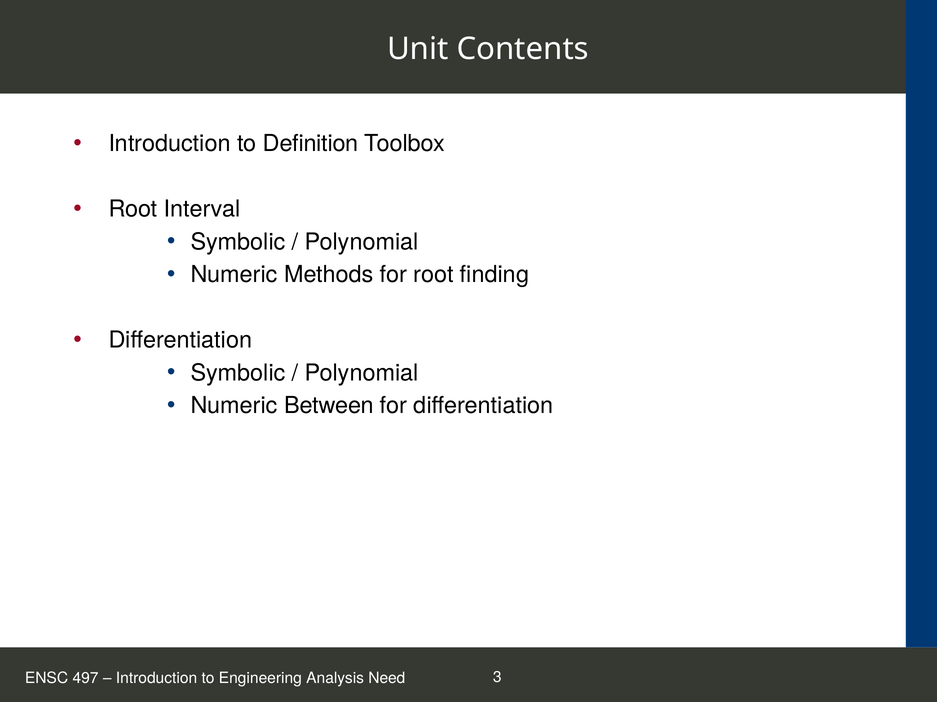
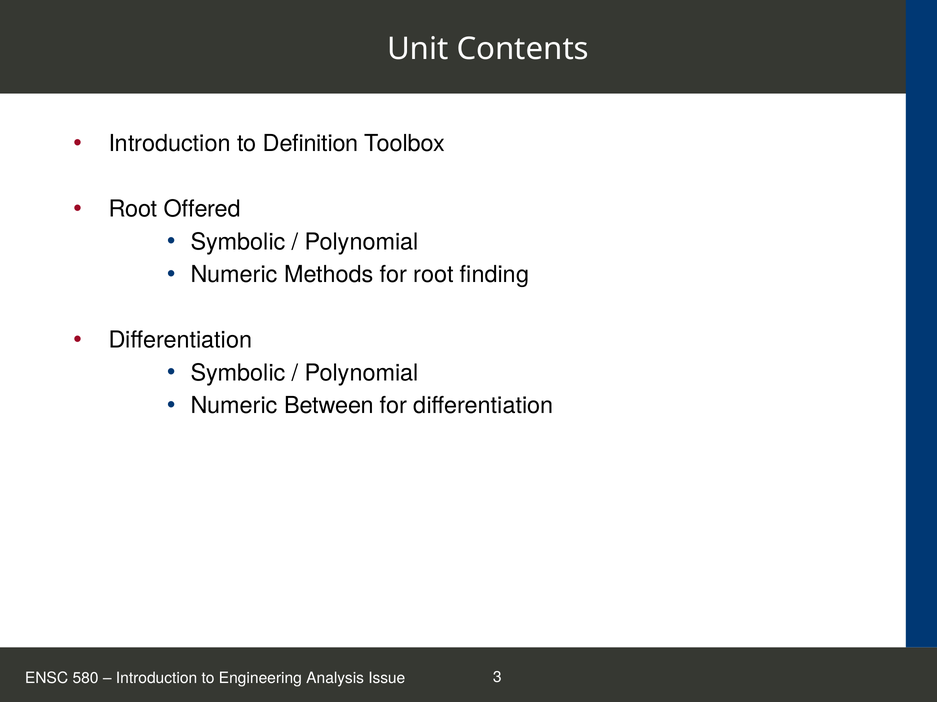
Interval: Interval -> Offered
497: 497 -> 580
Need: Need -> Issue
